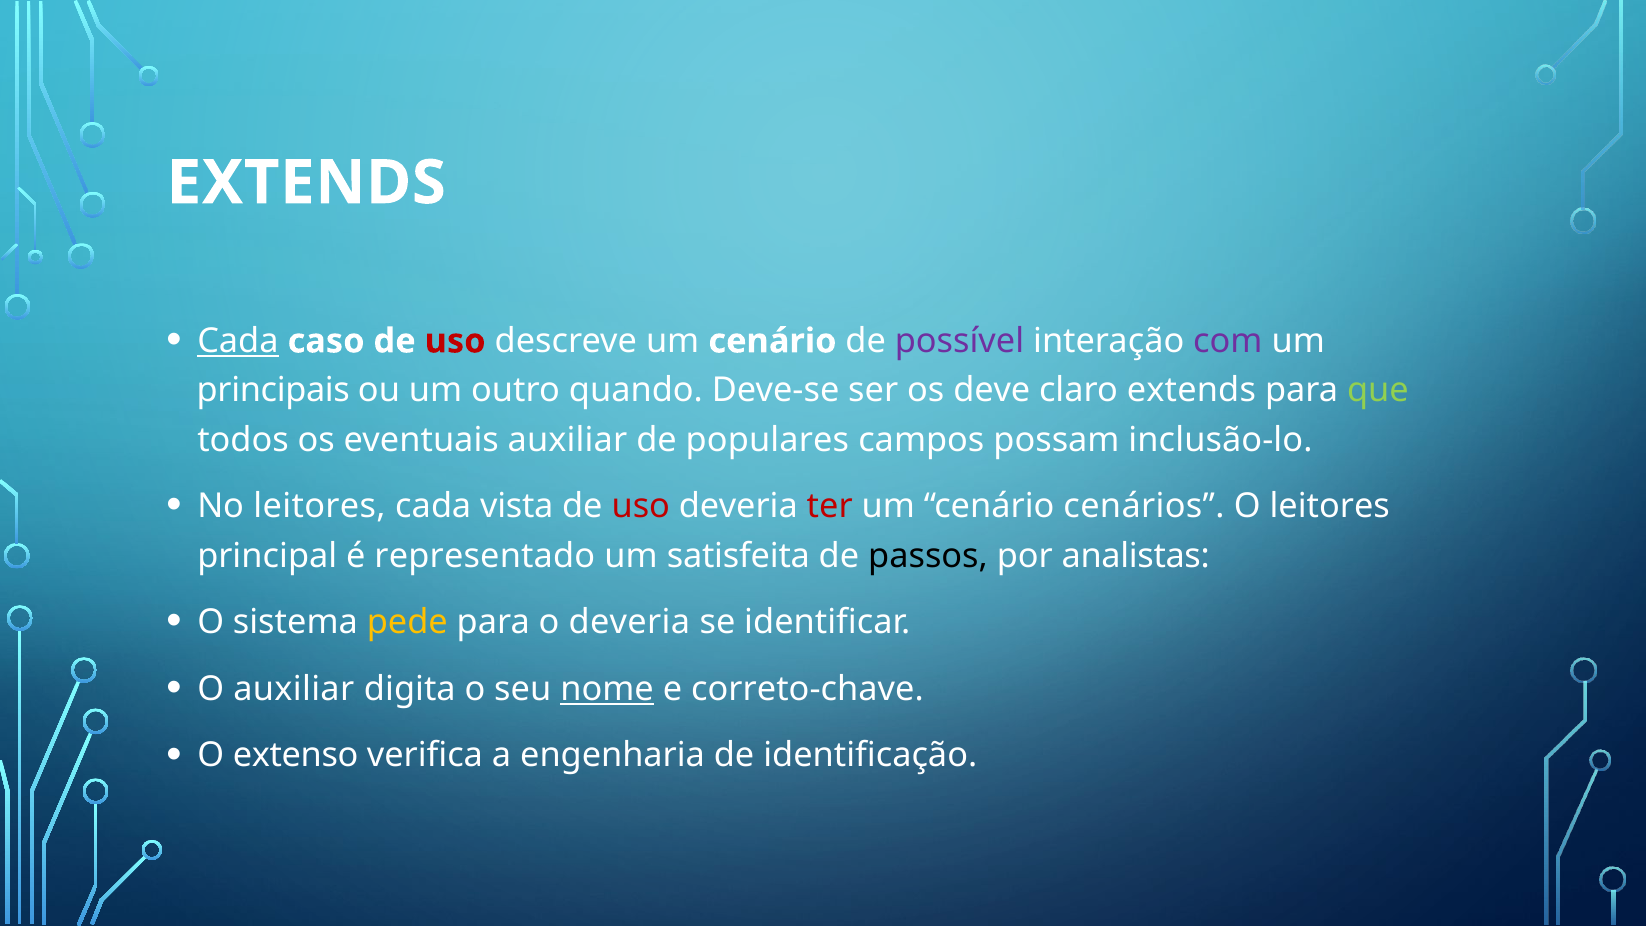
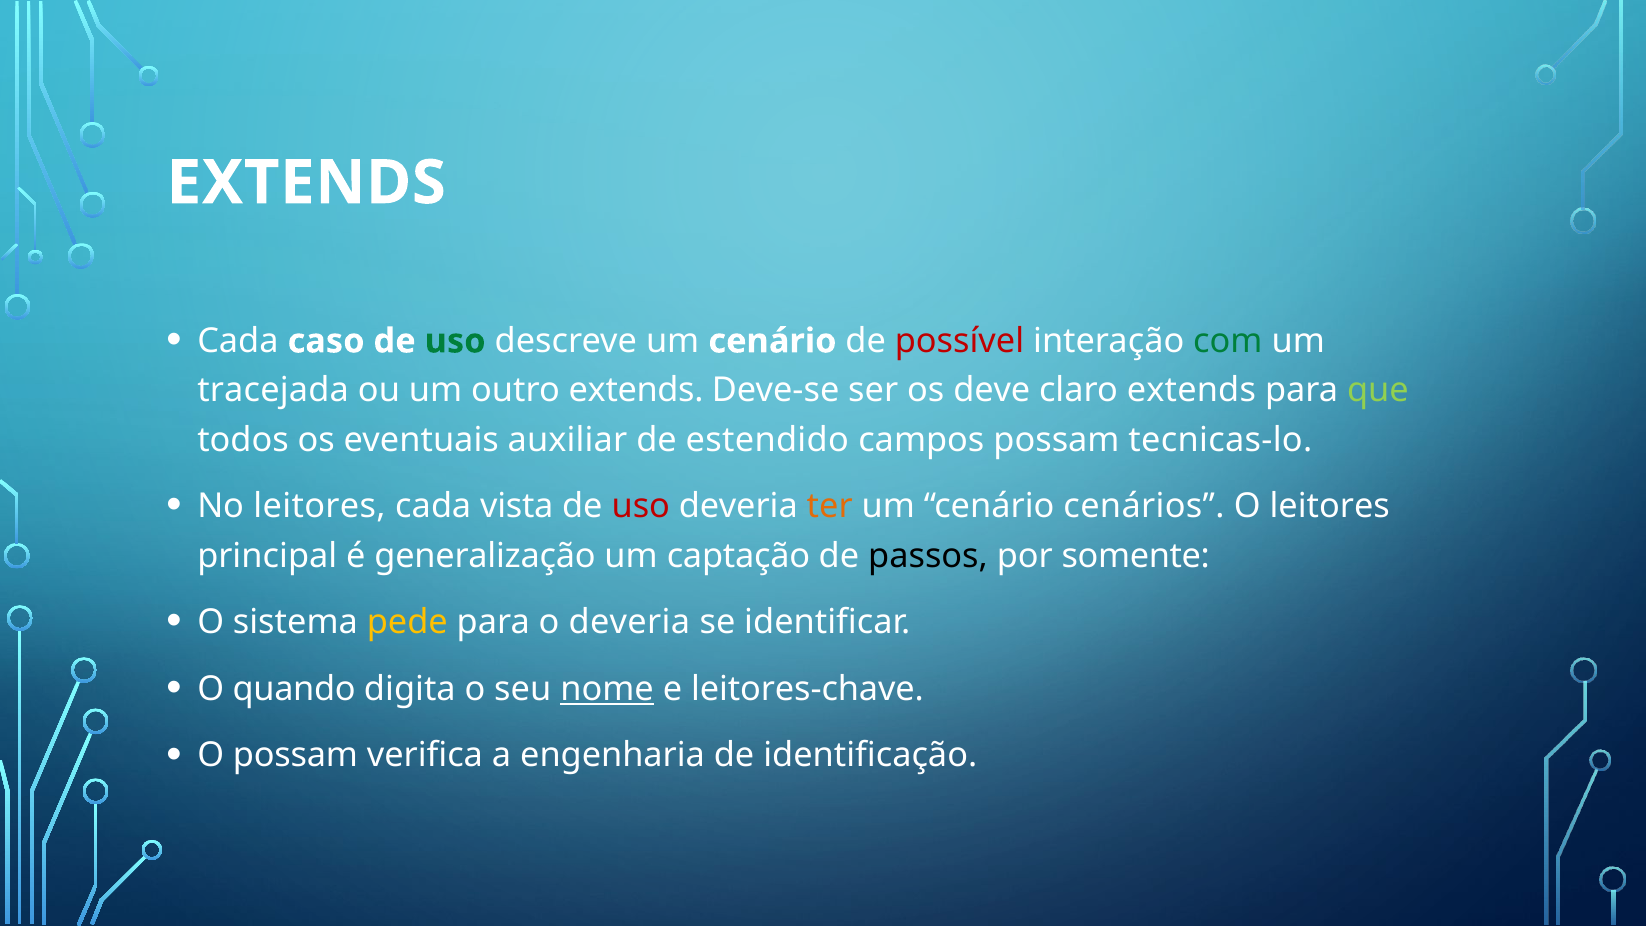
Cada at (238, 341) underline: present -> none
uso at (455, 341) colour: red -> green
possível colour: purple -> red
com colour: purple -> green
principais: principais -> tracejada
outro quando: quando -> extends
populares: populares -> estendido
inclusão-lo: inclusão-lo -> tecnicas-lo
ter colour: red -> orange
representado: representado -> generalização
satisfeita: satisfeita -> captação
analistas: analistas -> somente
O auxiliar: auxiliar -> quando
correto-chave: correto-chave -> leitores-chave
O extenso: extenso -> possam
